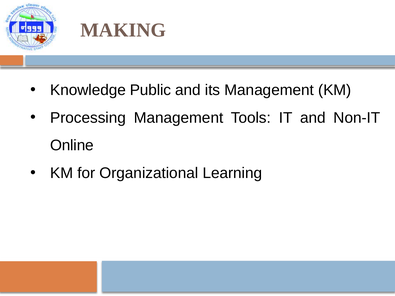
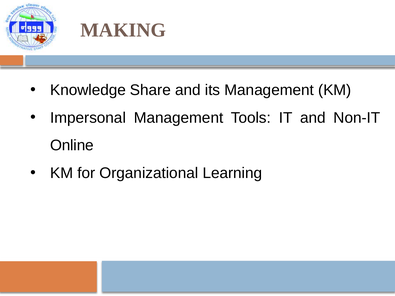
Public: Public -> Share
Processing: Processing -> Impersonal
